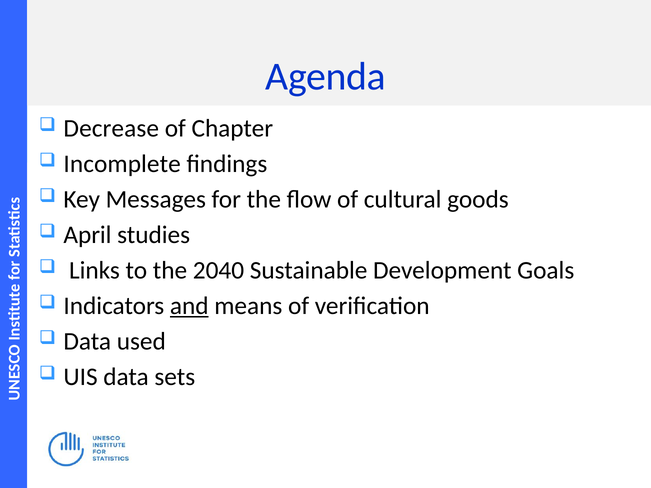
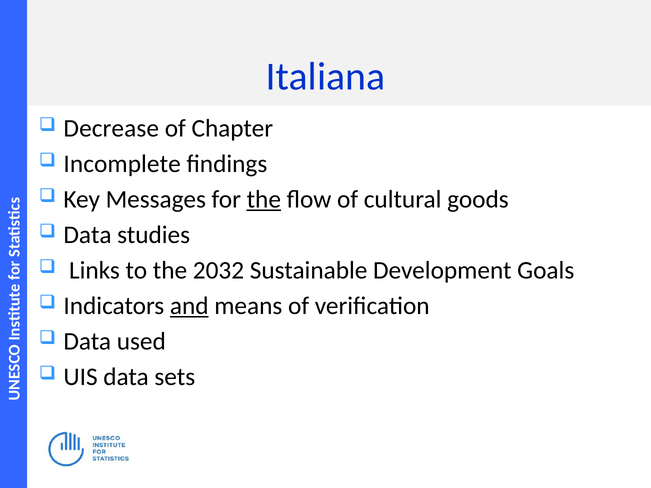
Agenda: Agenda -> Italiana
the at (264, 200) underline: none -> present
April at (88, 235): April -> Data
2040: 2040 -> 2032
